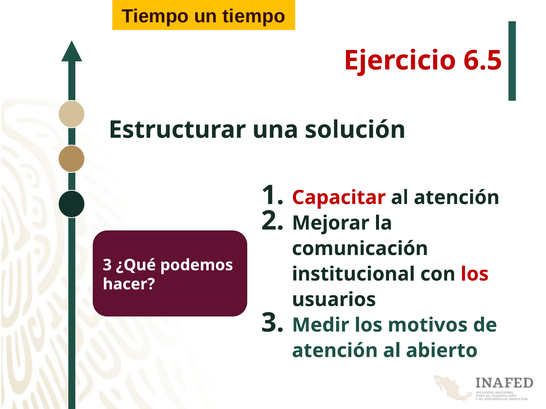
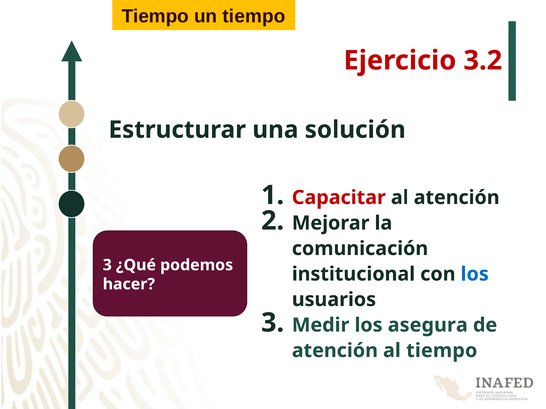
6.5: 6.5 -> 3.2
los at (475, 274) colour: red -> blue
motivos: motivos -> asegura
al abierto: abierto -> tiempo
